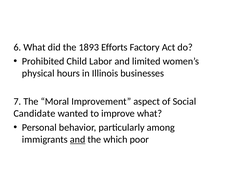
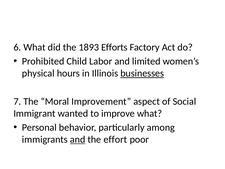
businesses underline: none -> present
Candidate: Candidate -> Immigrant
which: which -> effort
